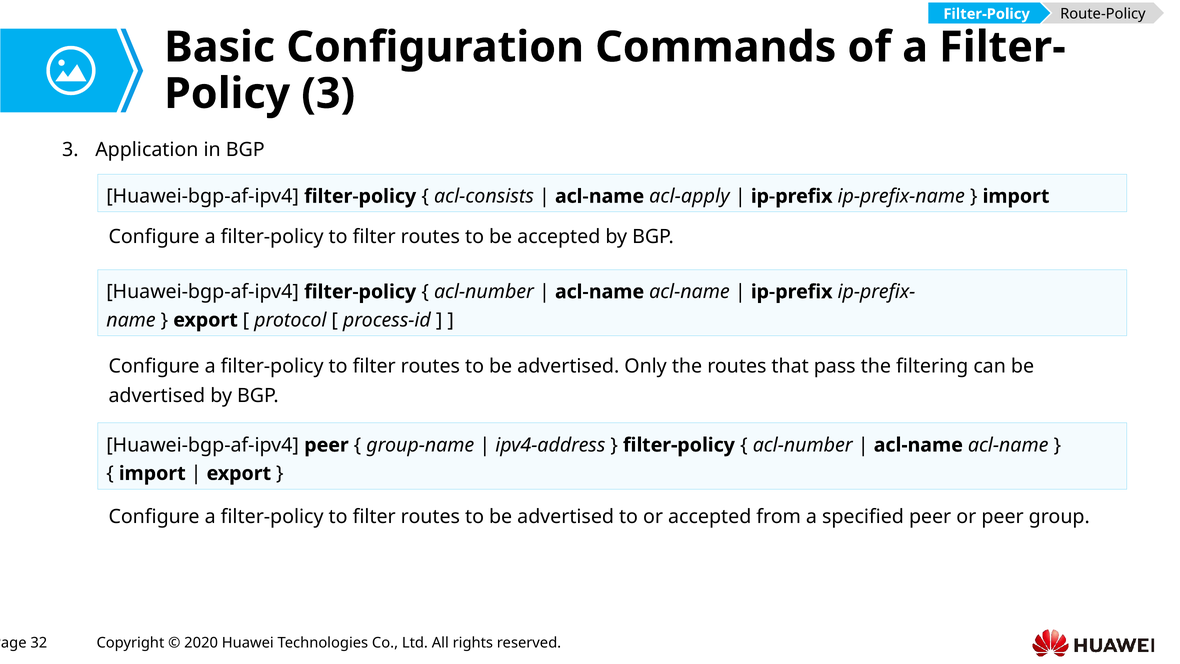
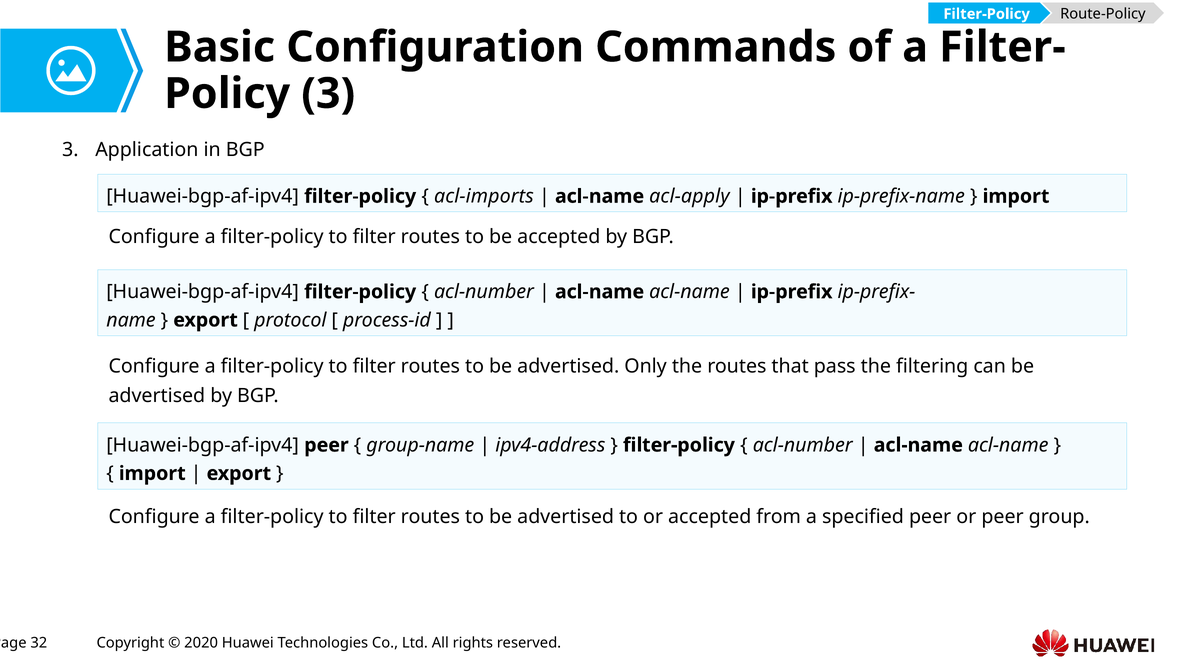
acl-consists: acl-consists -> acl-imports
